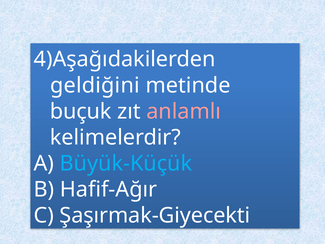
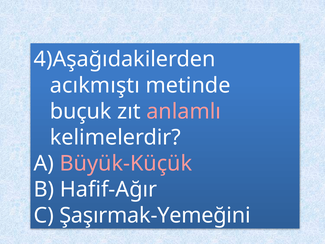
geldiğini: geldiğini -> acıkmıştı
Büyük-Küçük colour: light blue -> pink
Şaşırmak-Giyecekti: Şaşırmak-Giyecekti -> Şaşırmak-Yemeğini
